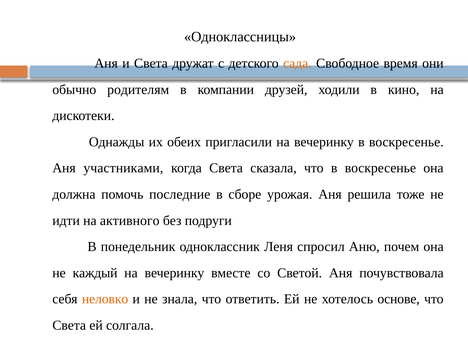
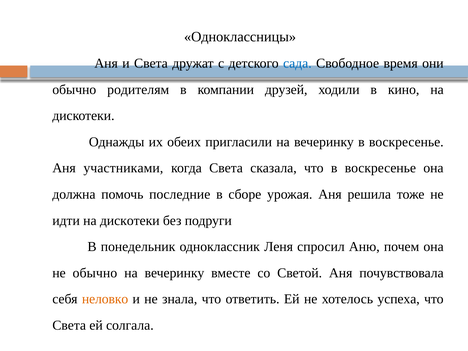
сада colour: orange -> blue
идти на активного: активного -> дискотеки
не каждый: каждый -> обычно
основе: основе -> успеха
